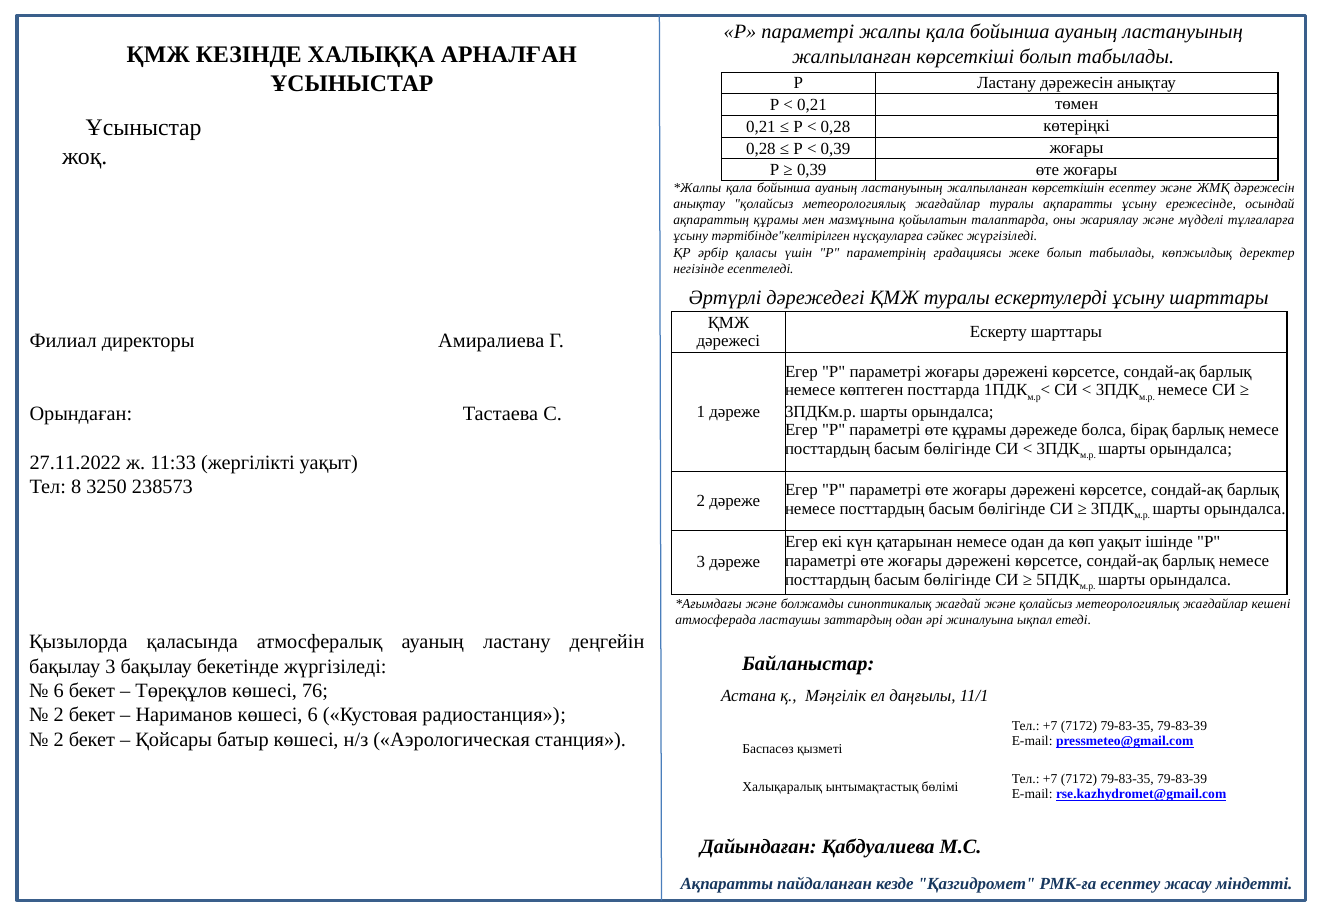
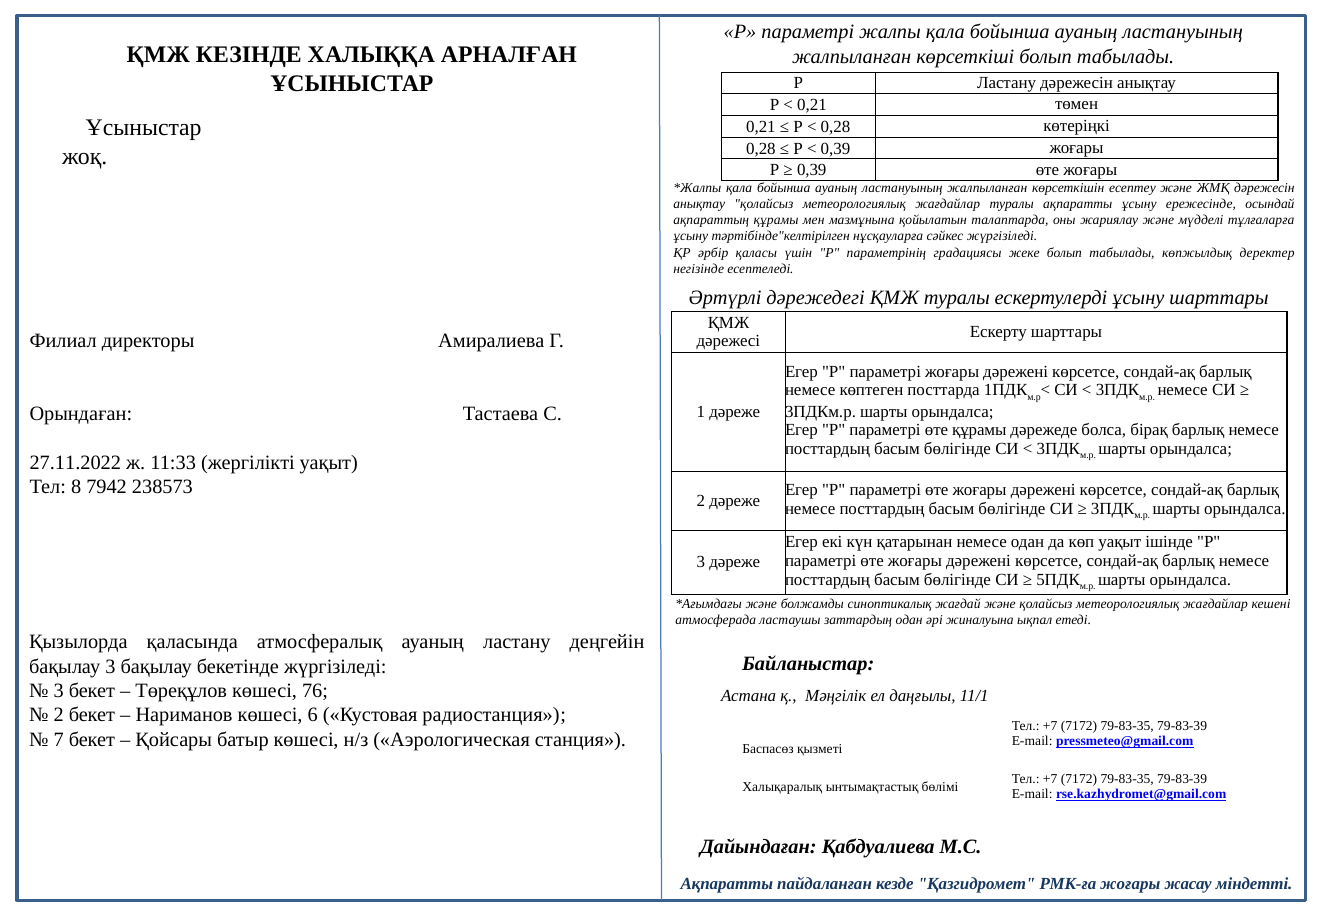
3250: 3250 -> 7942
6 at (59, 691): 6 -> 3
2 at (59, 740): 2 -> 7
РМК-ға есептеу: есептеу -> жоғары
